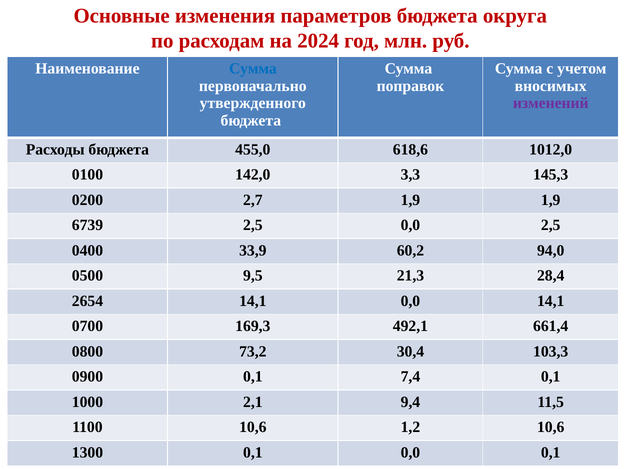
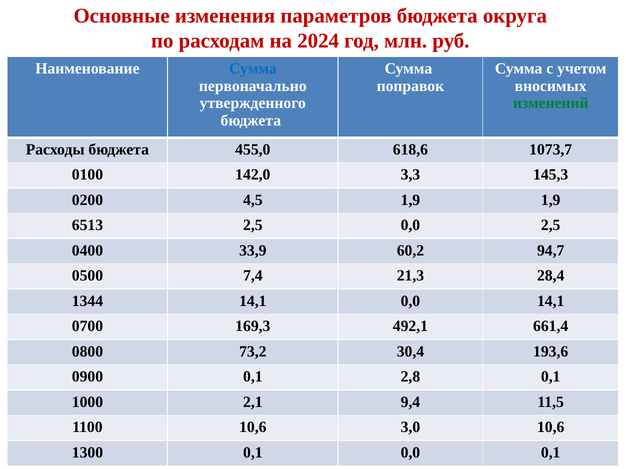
изменений colour: purple -> green
1012,0: 1012,0 -> 1073,7
2,7: 2,7 -> 4,5
6739: 6739 -> 6513
94,0: 94,0 -> 94,7
9,5: 9,5 -> 7,4
2654: 2654 -> 1344
103,3: 103,3 -> 193,6
7,4: 7,4 -> 2,8
1,2: 1,2 -> 3,0
